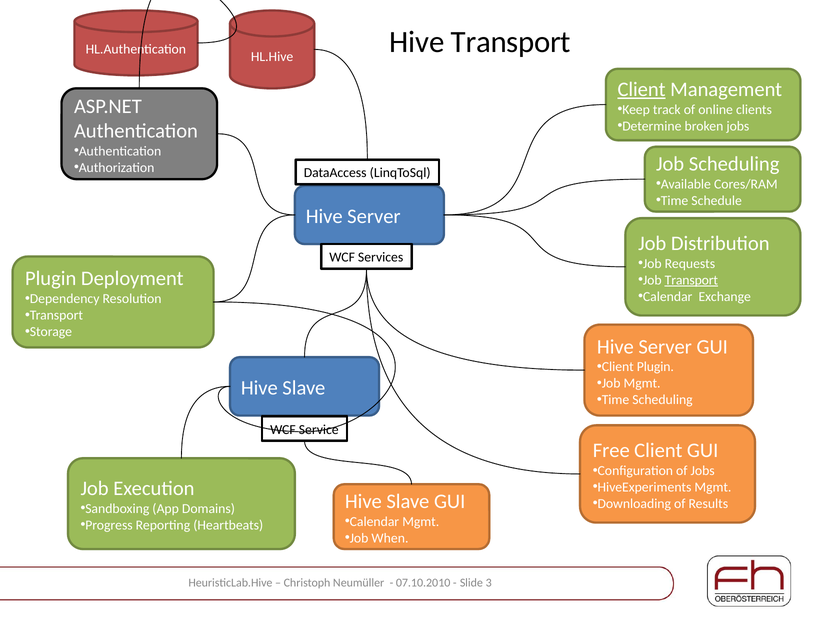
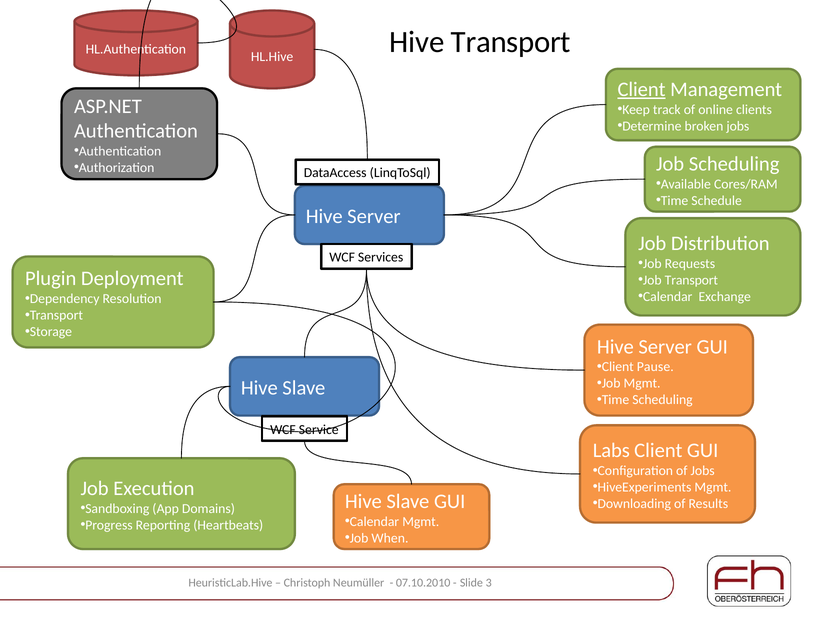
Transport at (691, 280) underline: present -> none
Client Plugin: Plugin -> Pause
Free: Free -> Labs
